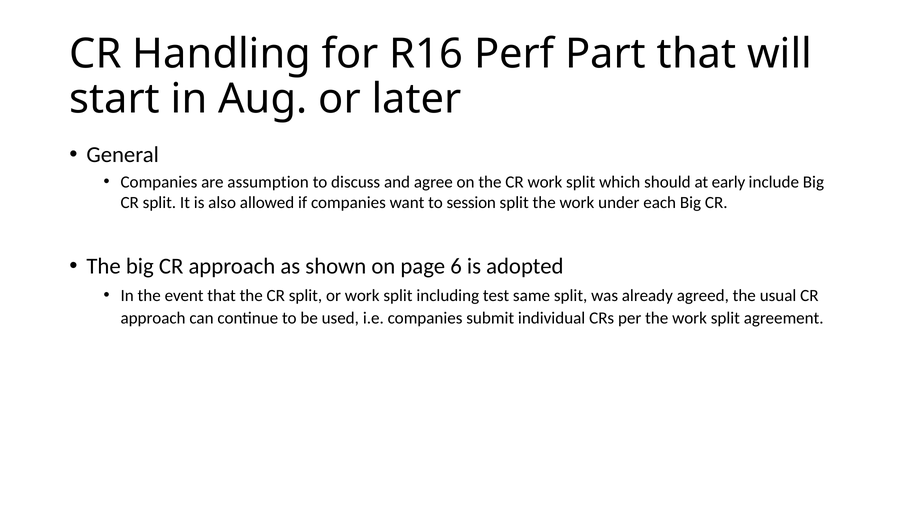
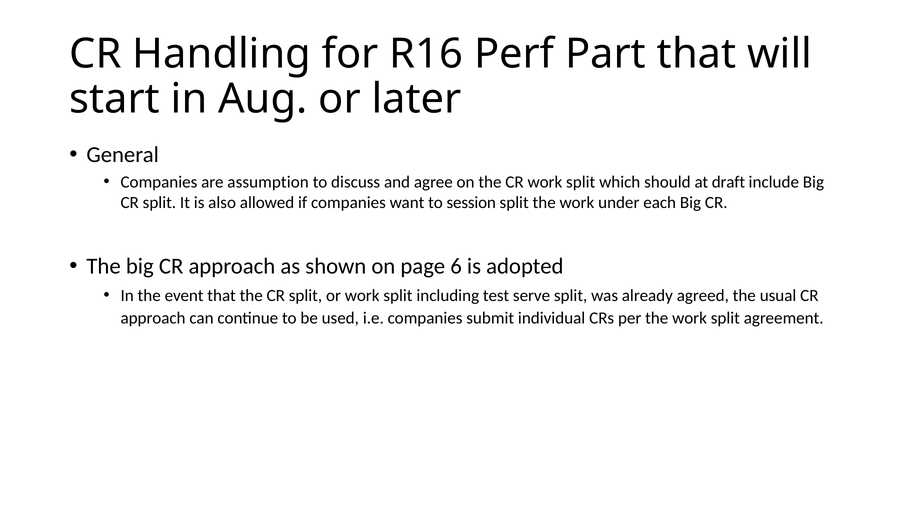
early: early -> draft
same: same -> serve
